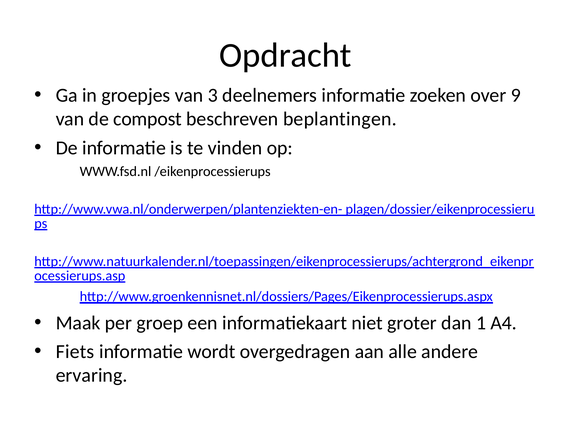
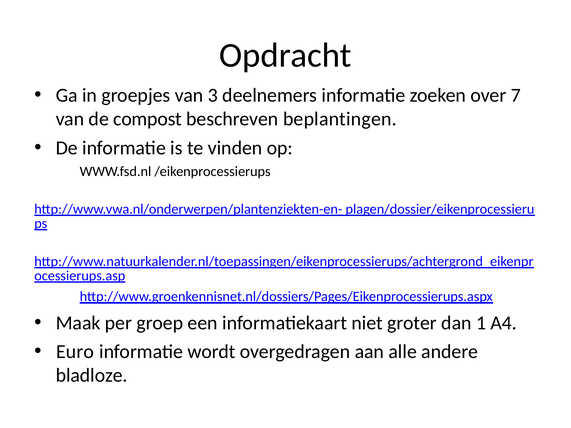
9: 9 -> 7
Fiets: Fiets -> Euro
ervaring: ervaring -> bladloze
